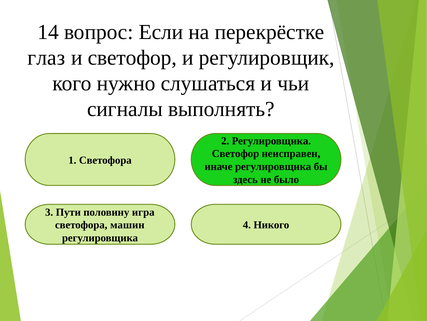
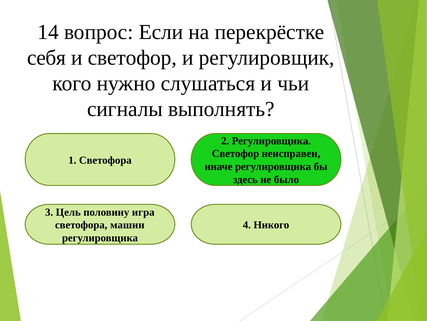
глаз: глаз -> себя
Пути: Пути -> Цель
